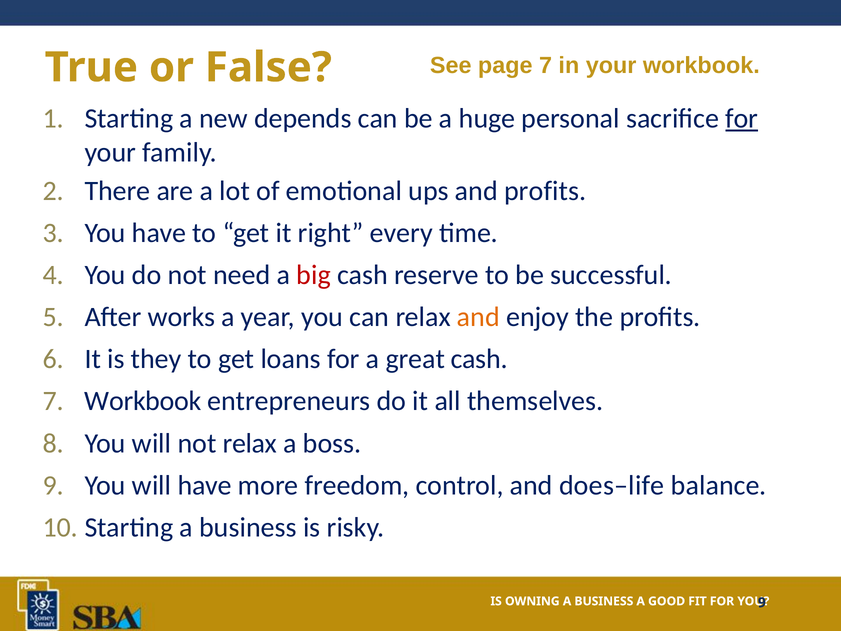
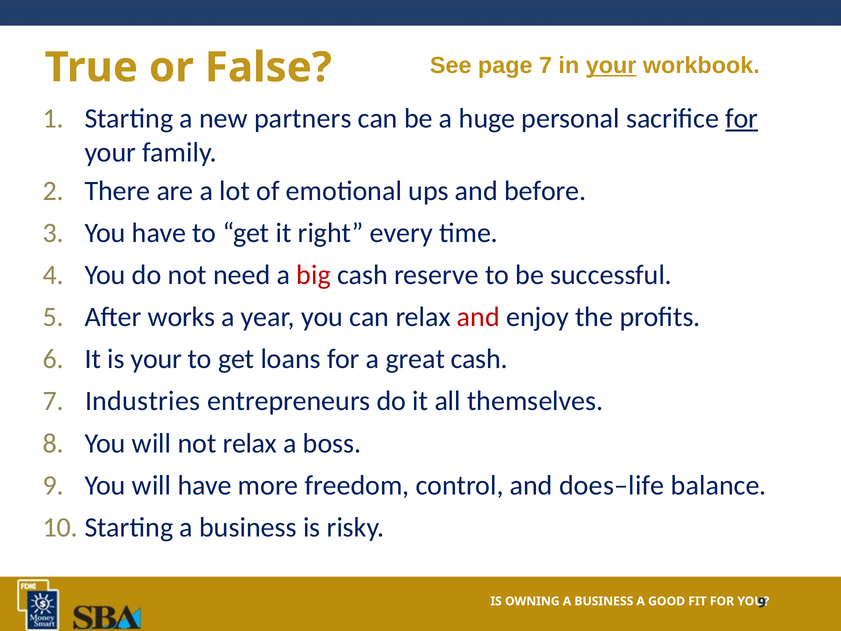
your at (611, 66) underline: none -> present
depends: depends -> partners
and profits: profits -> before
and at (478, 317) colour: orange -> red
is they: they -> your
7 Workbook: Workbook -> Industries
